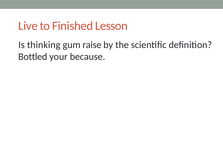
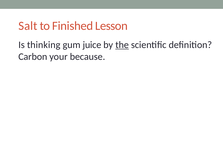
Live: Live -> Salt
raise: raise -> juice
the underline: none -> present
Bottled: Bottled -> Carbon
